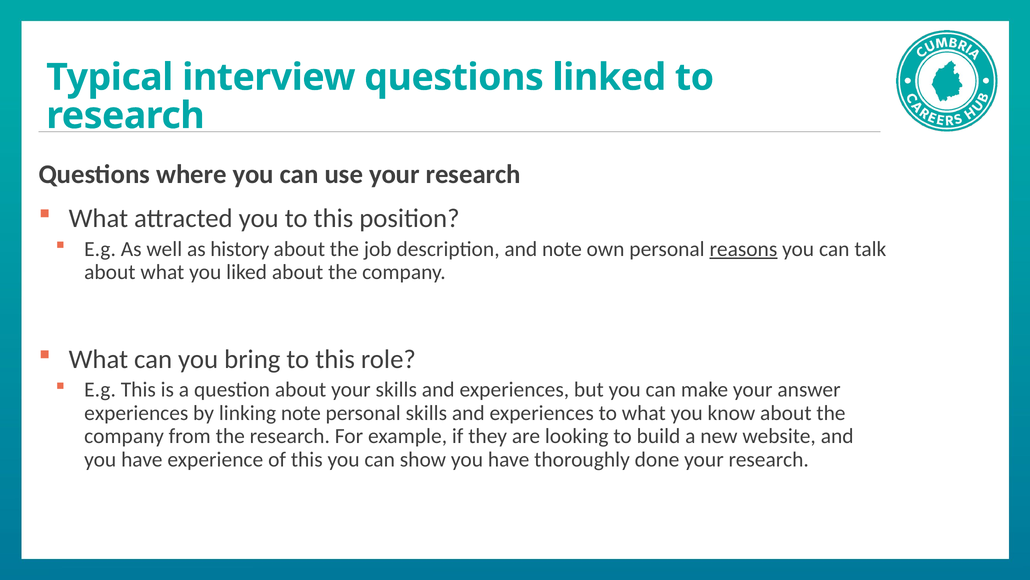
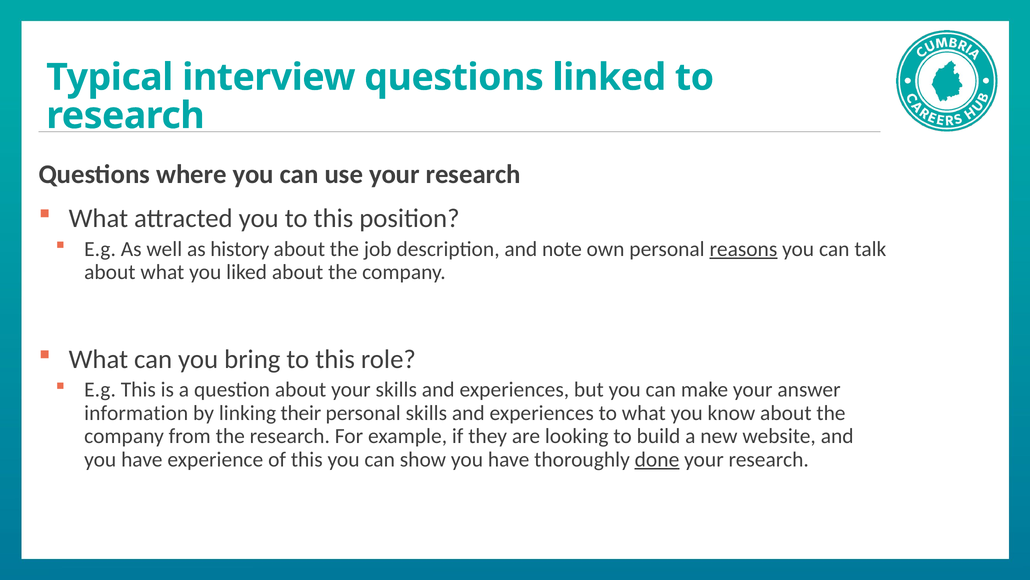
experiences at (136, 413): experiences -> information
linking note: note -> their
done underline: none -> present
